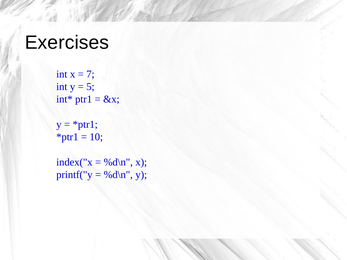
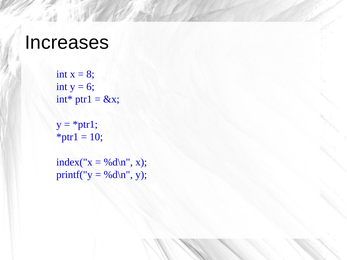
Exercises: Exercises -> Increases
7: 7 -> 8
5: 5 -> 6
